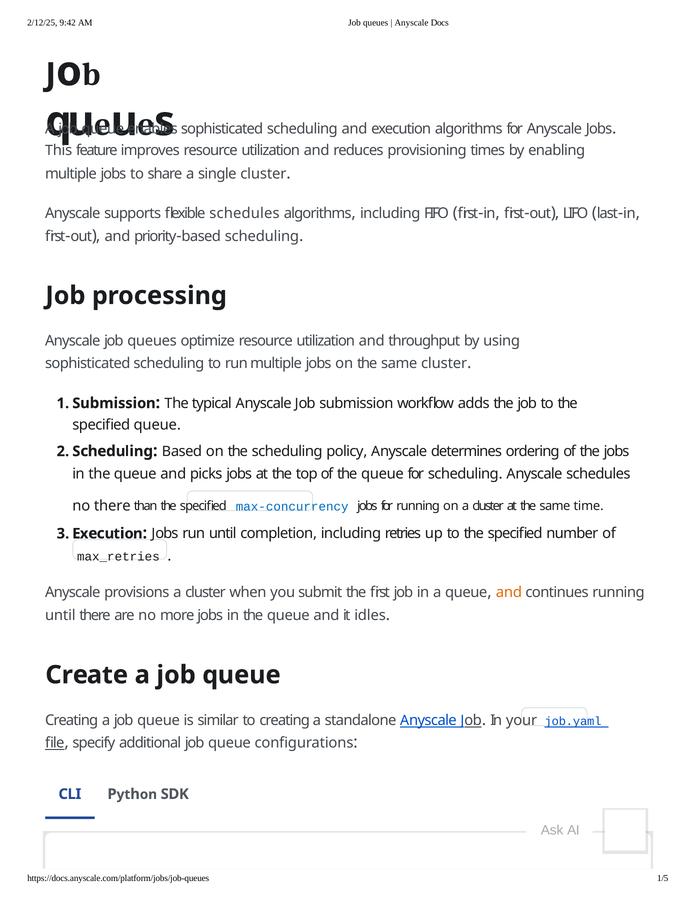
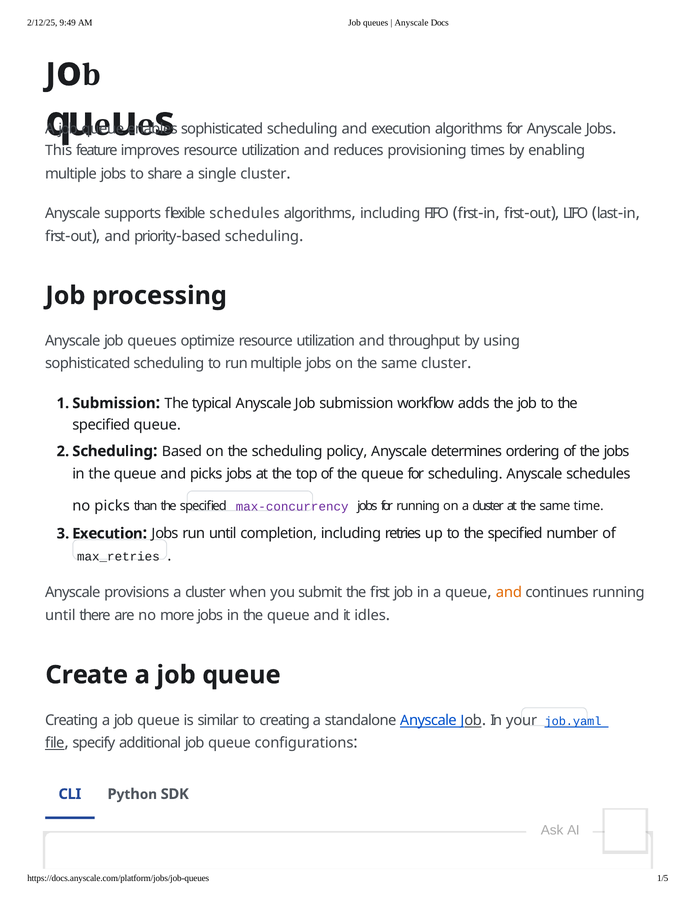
9:42: 9:42 -> 9:49
no there: there -> picks
max-concurrency colour: blue -> purple
